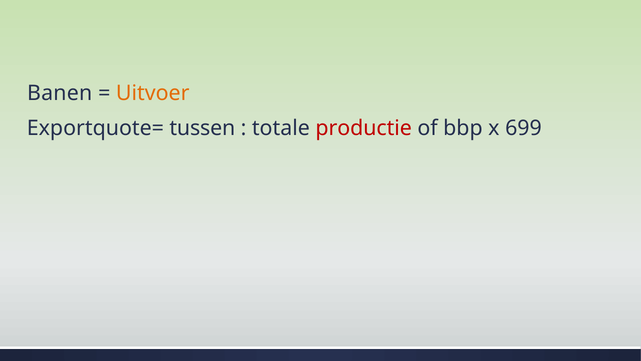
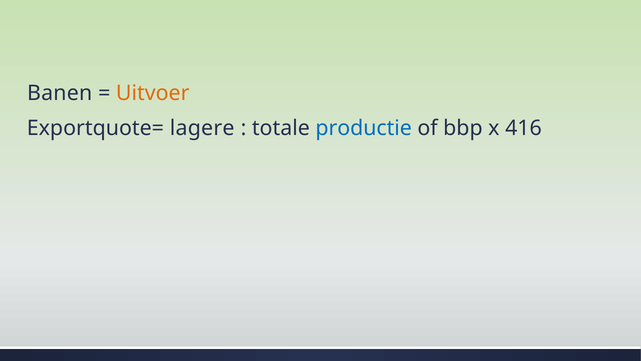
tussen: tussen -> lagere
productie colour: red -> blue
699: 699 -> 416
